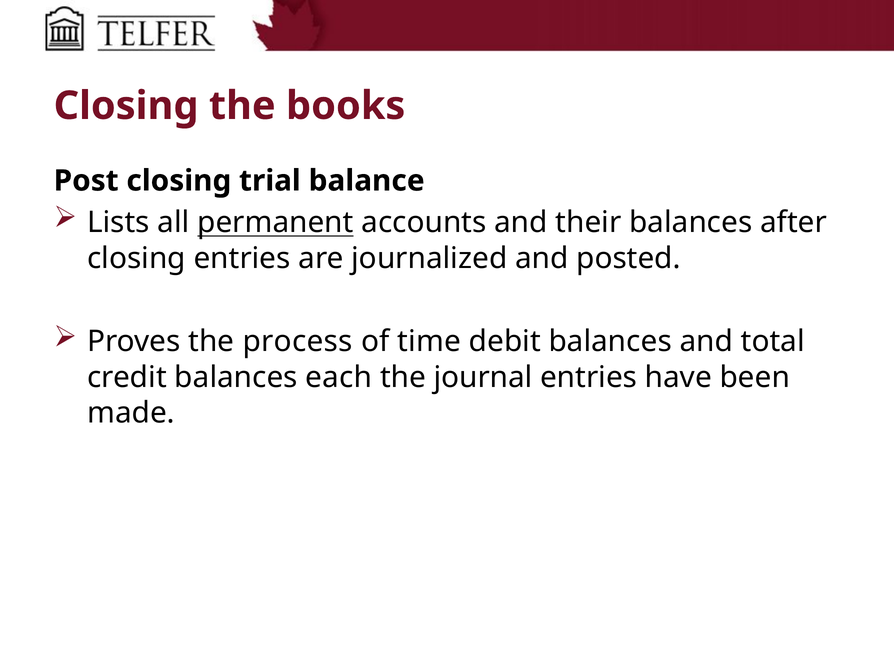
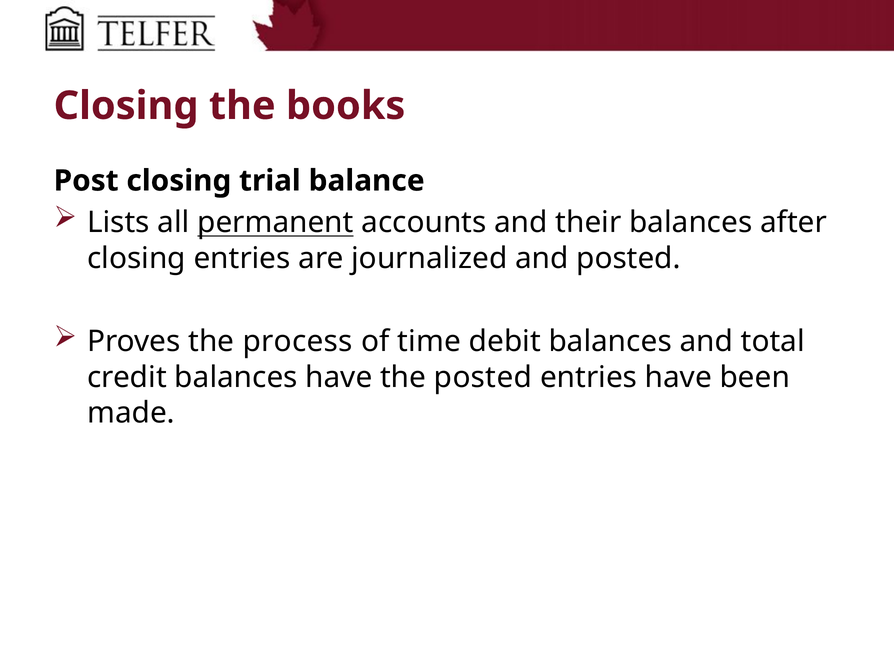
balances each: each -> have
the journal: journal -> posted
